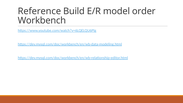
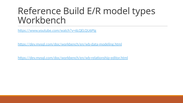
order: order -> types
